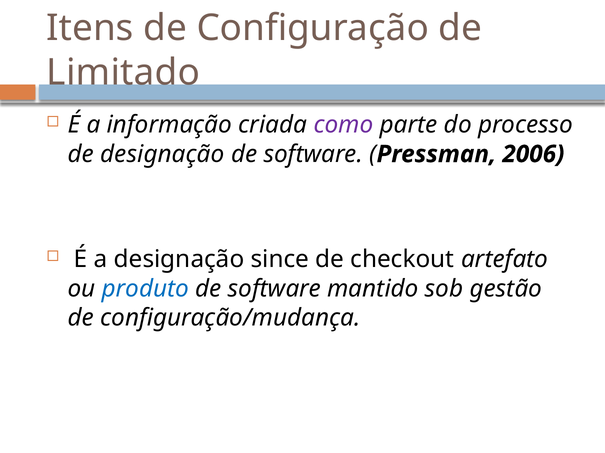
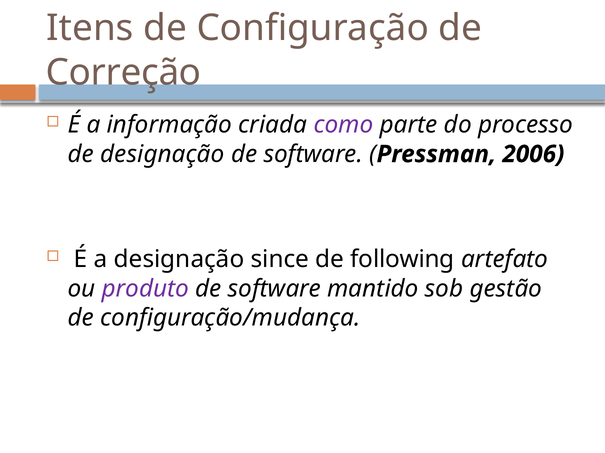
Limitado: Limitado -> Correção
checkout: checkout -> following
produto colour: blue -> purple
